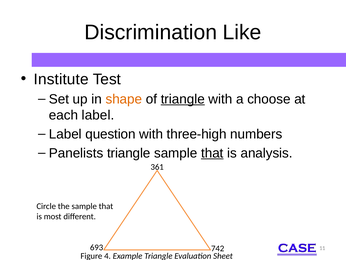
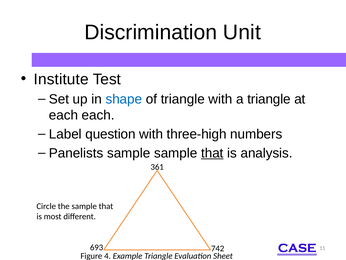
Like: Like -> Unit
shape colour: orange -> blue
triangle at (183, 99) underline: present -> none
a choose: choose -> triangle
each label: label -> each
Panelists triangle: triangle -> sample
